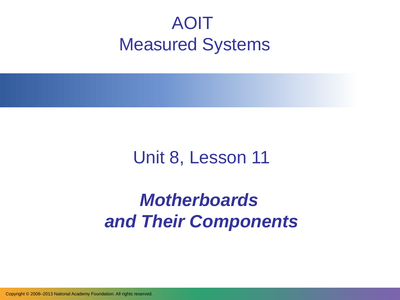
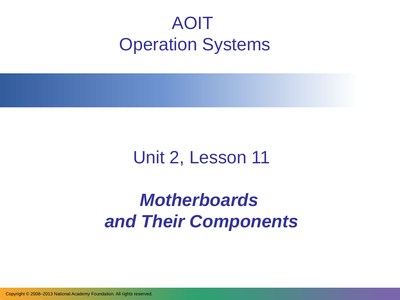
Measured: Measured -> Operation
8: 8 -> 2
